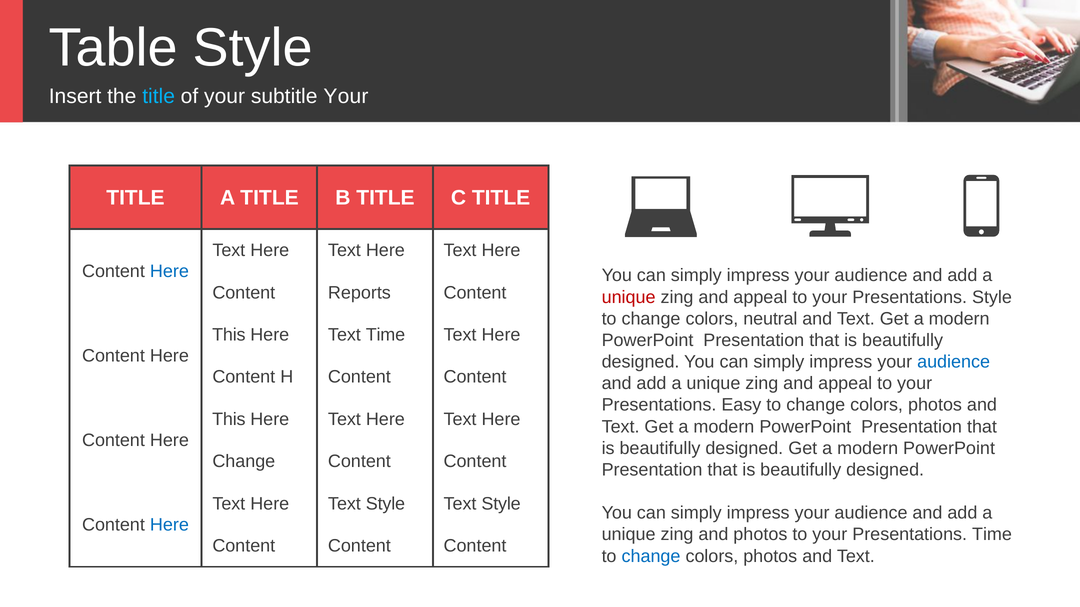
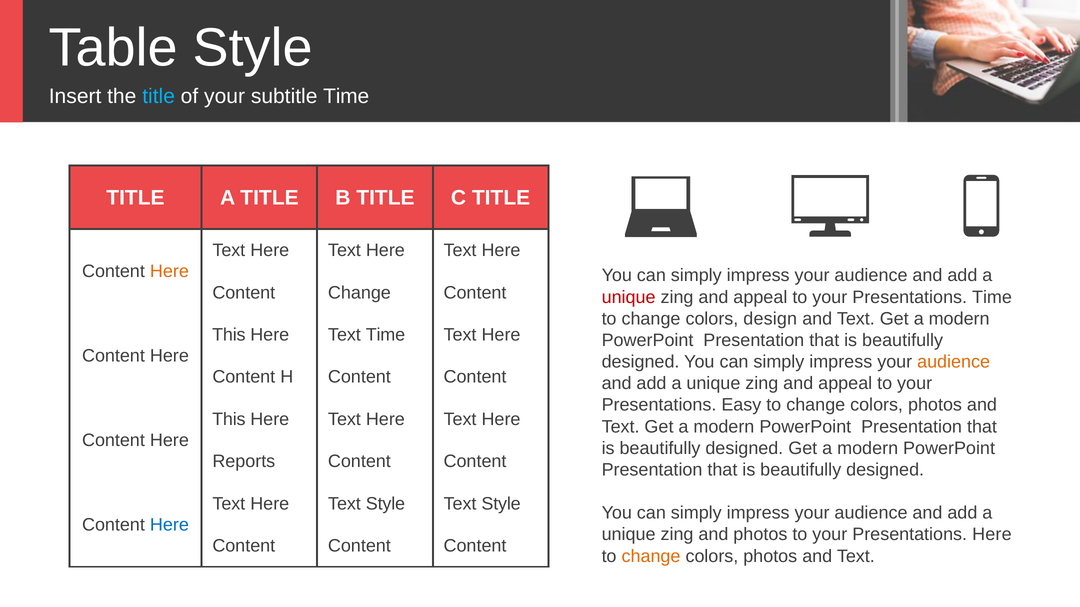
subtitle Your: Your -> Time
Here at (169, 272) colour: blue -> orange
Content Reports: Reports -> Change
Presentations Style: Style -> Time
neutral: neutral -> design
audience at (954, 362) colour: blue -> orange
Change at (244, 462): Change -> Reports
Presentations Time: Time -> Here
change at (651, 557) colour: blue -> orange
